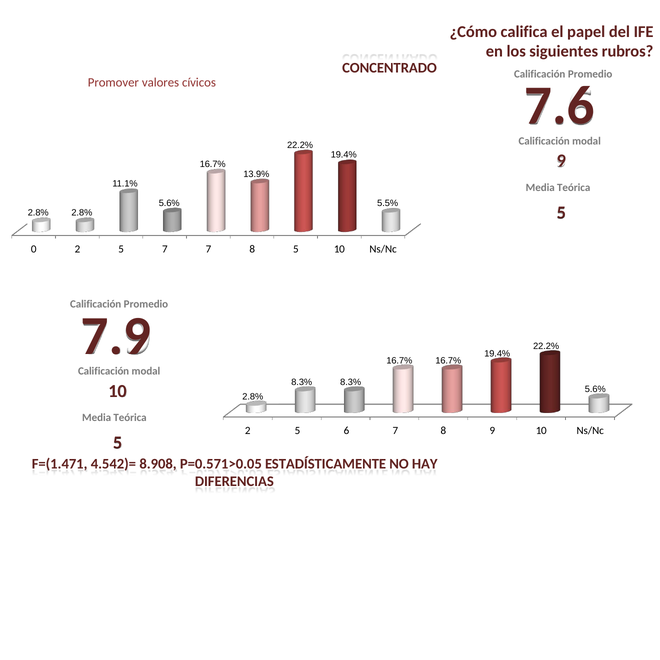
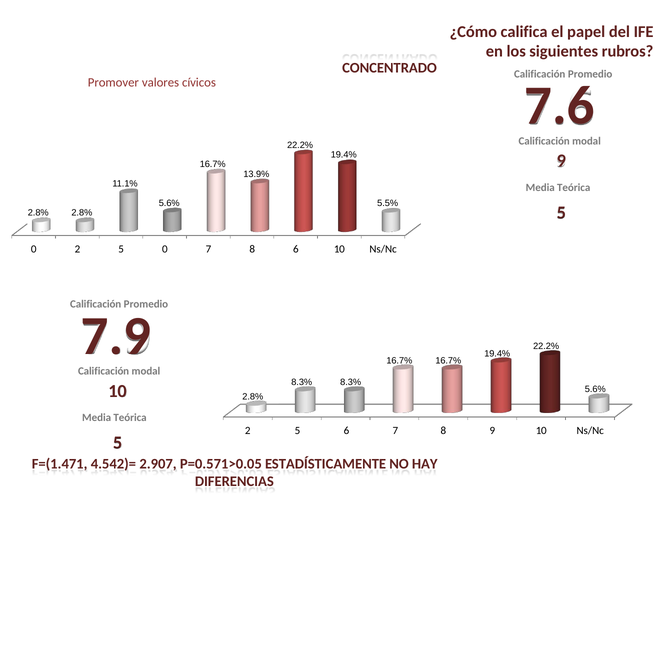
5 7: 7 -> 0
8 5: 5 -> 6
8.908: 8.908 -> 2.907
